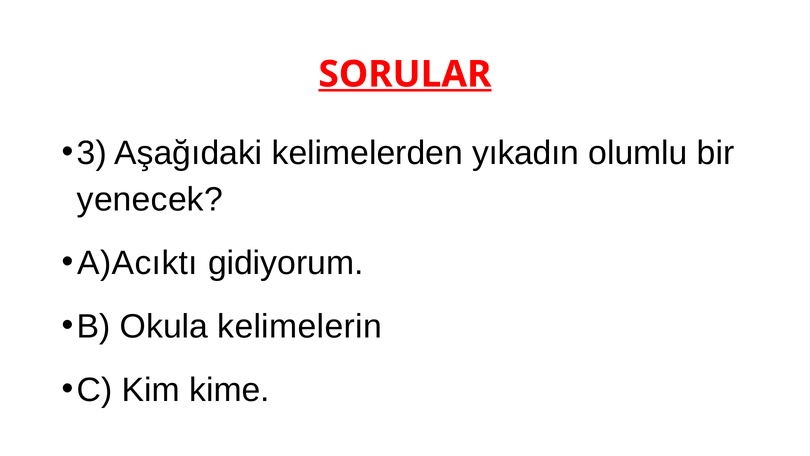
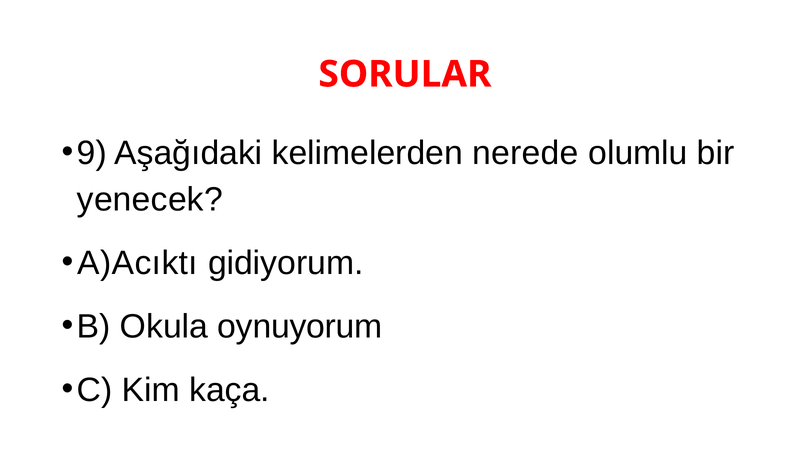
SORULAR underline: present -> none
3: 3 -> 9
yıkadın: yıkadın -> nerede
kelimelerin: kelimelerin -> oynuyorum
kime: kime -> kaça
